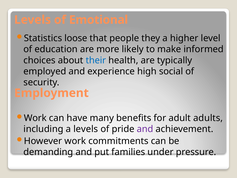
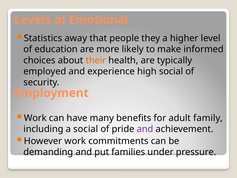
loose: loose -> away
their colour: blue -> orange
adults: adults -> family
a levels: levels -> social
